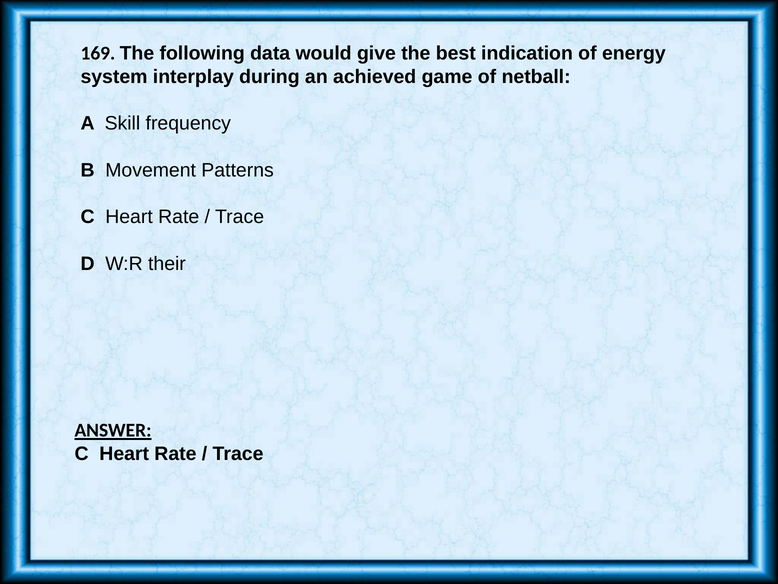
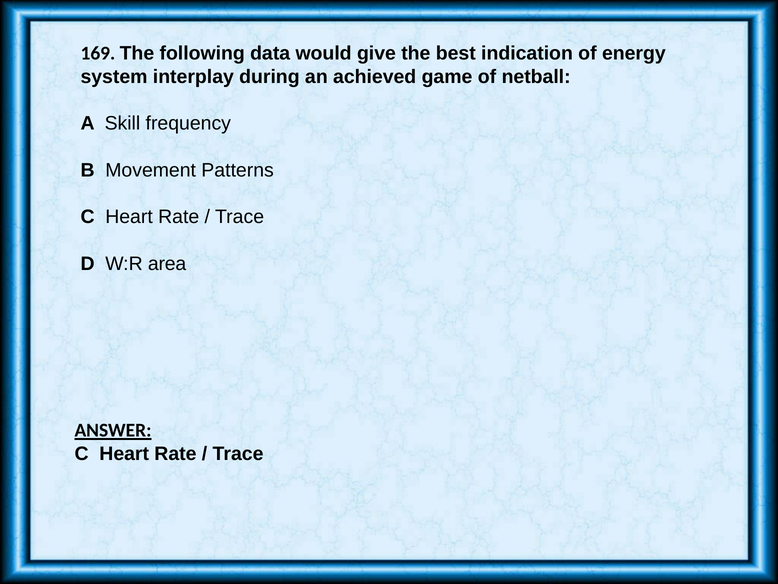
their: their -> area
